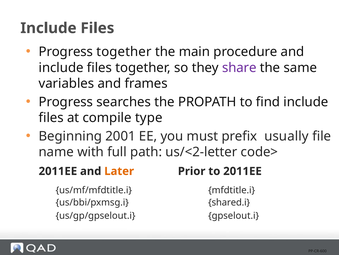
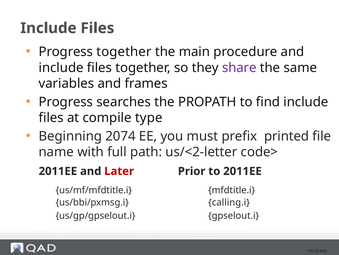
2001: 2001 -> 2074
usually: usually -> printed
Later colour: orange -> red
shared.i: shared.i -> calling.i
